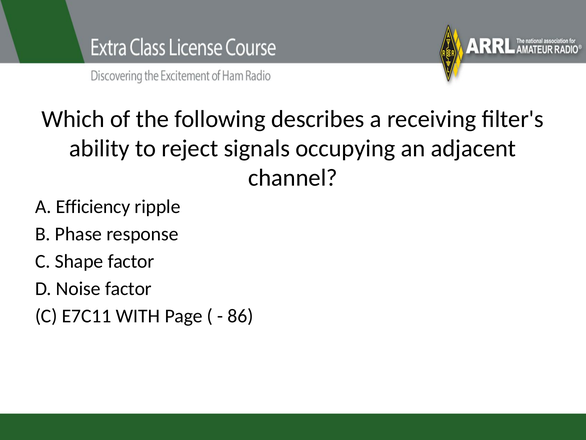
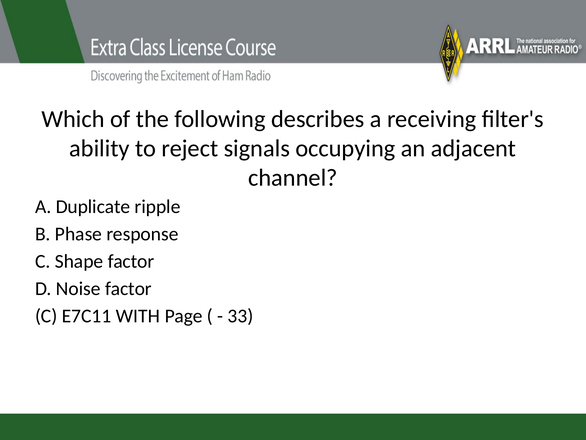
Efficiency: Efficiency -> Duplicate
86: 86 -> 33
